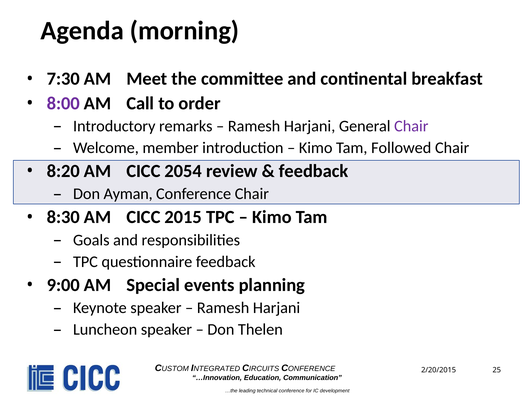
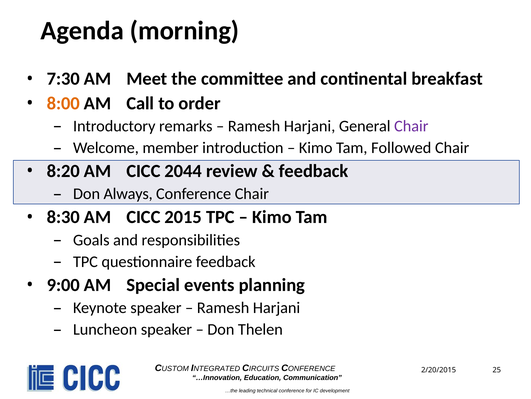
8:00 colour: purple -> orange
2054: 2054 -> 2044
Ayman: Ayman -> Always
